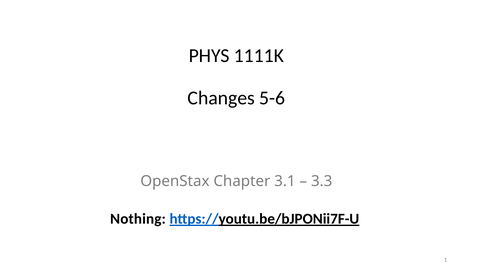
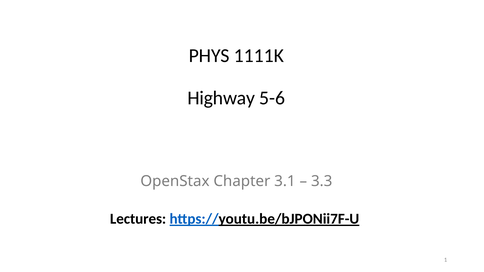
Changes: Changes -> Highway
Nothing: Nothing -> Lectures
